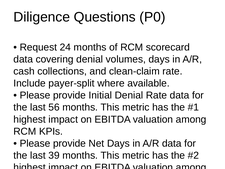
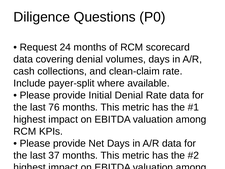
56: 56 -> 76
39: 39 -> 37
